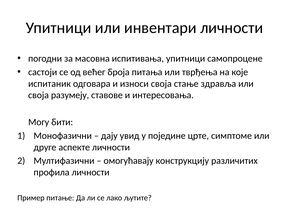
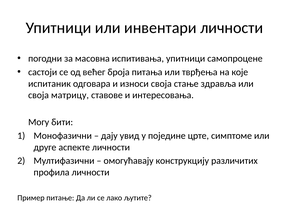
разумеју: разумеју -> матрицу
